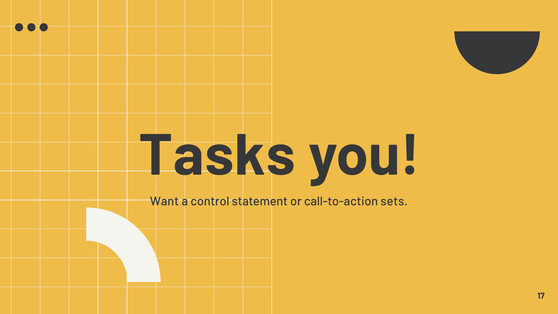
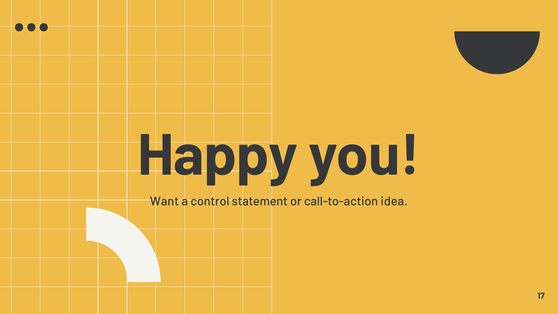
Tasks: Tasks -> Happy
sets: sets -> idea
